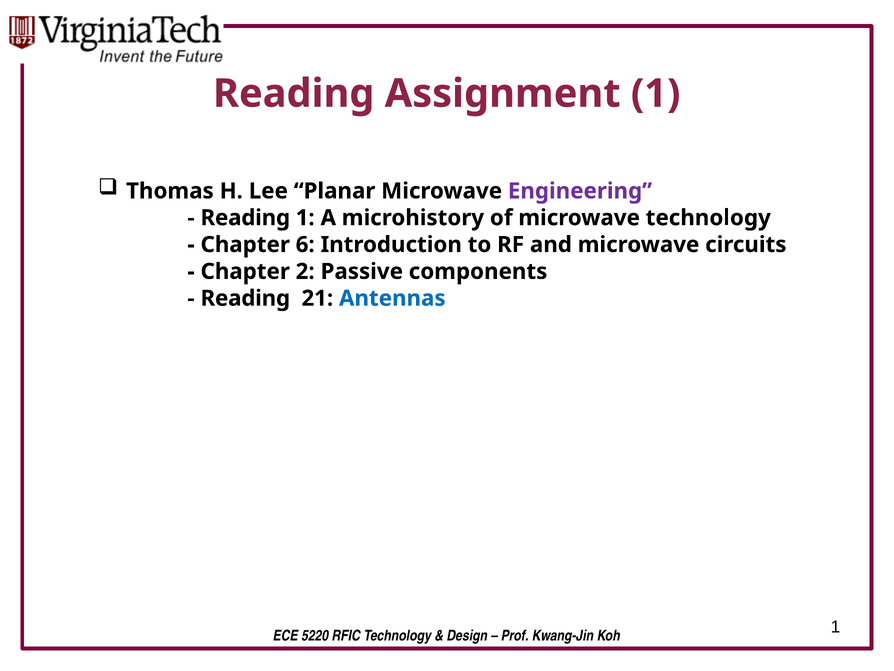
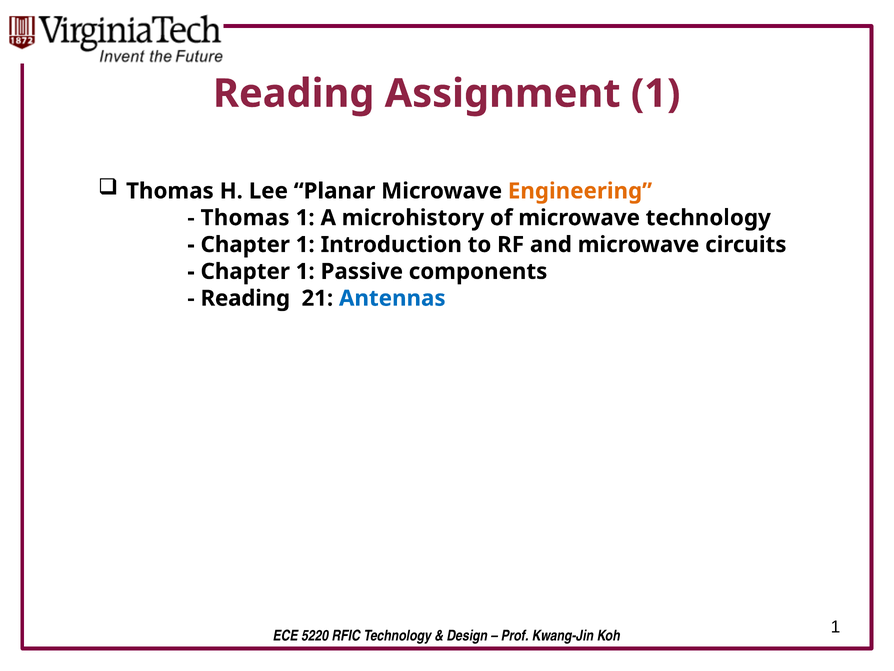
Engineering colour: purple -> orange
Reading at (245, 218): Reading -> Thomas
6 at (305, 244): 6 -> 1
2 at (305, 271): 2 -> 1
